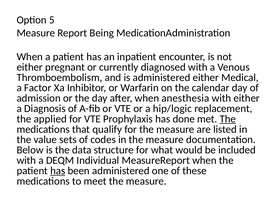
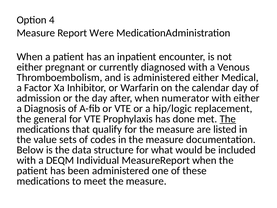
5: 5 -> 4
Being: Being -> Were
anesthesia: anesthesia -> numerator
applied: applied -> general
has at (58, 170) underline: present -> none
